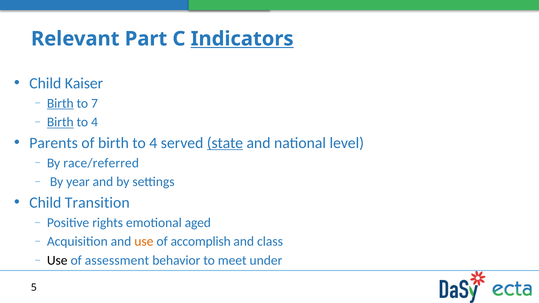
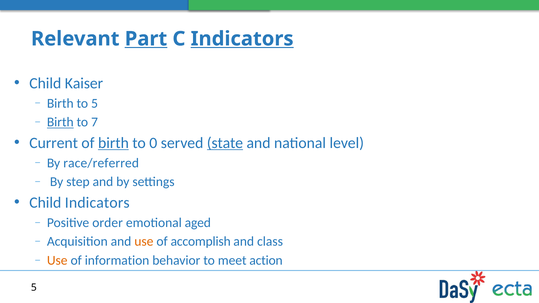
Part underline: none -> present
Birth at (60, 103) underline: present -> none
to 7: 7 -> 5
4 at (95, 122): 4 -> 7
Parents: Parents -> Current
birth at (113, 143) underline: none -> present
4 at (153, 143): 4 -> 0
year: year -> step
Child Transition: Transition -> Indicators
rights: rights -> order
Use at (57, 261) colour: black -> orange
assessment: assessment -> information
under: under -> action
